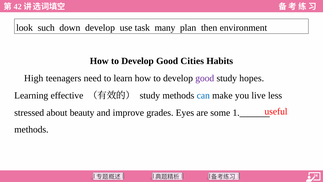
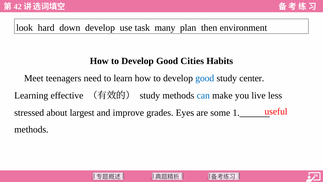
such: such -> hard
High: High -> Meet
good at (205, 78) colour: purple -> blue
hopes: hopes -> center
beauty: beauty -> largest
